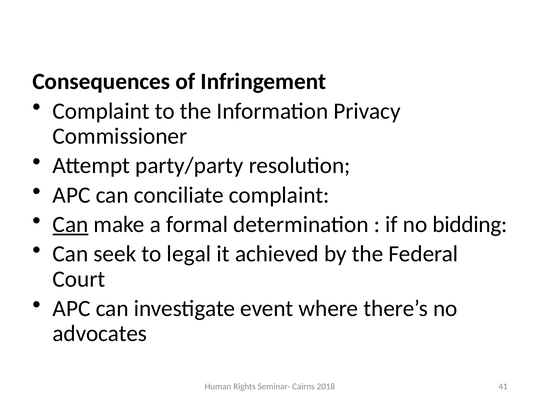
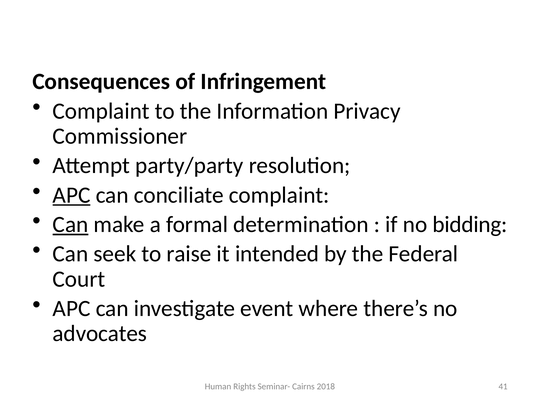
APC at (72, 195) underline: none -> present
legal: legal -> raise
achieved: achieved -> intended
